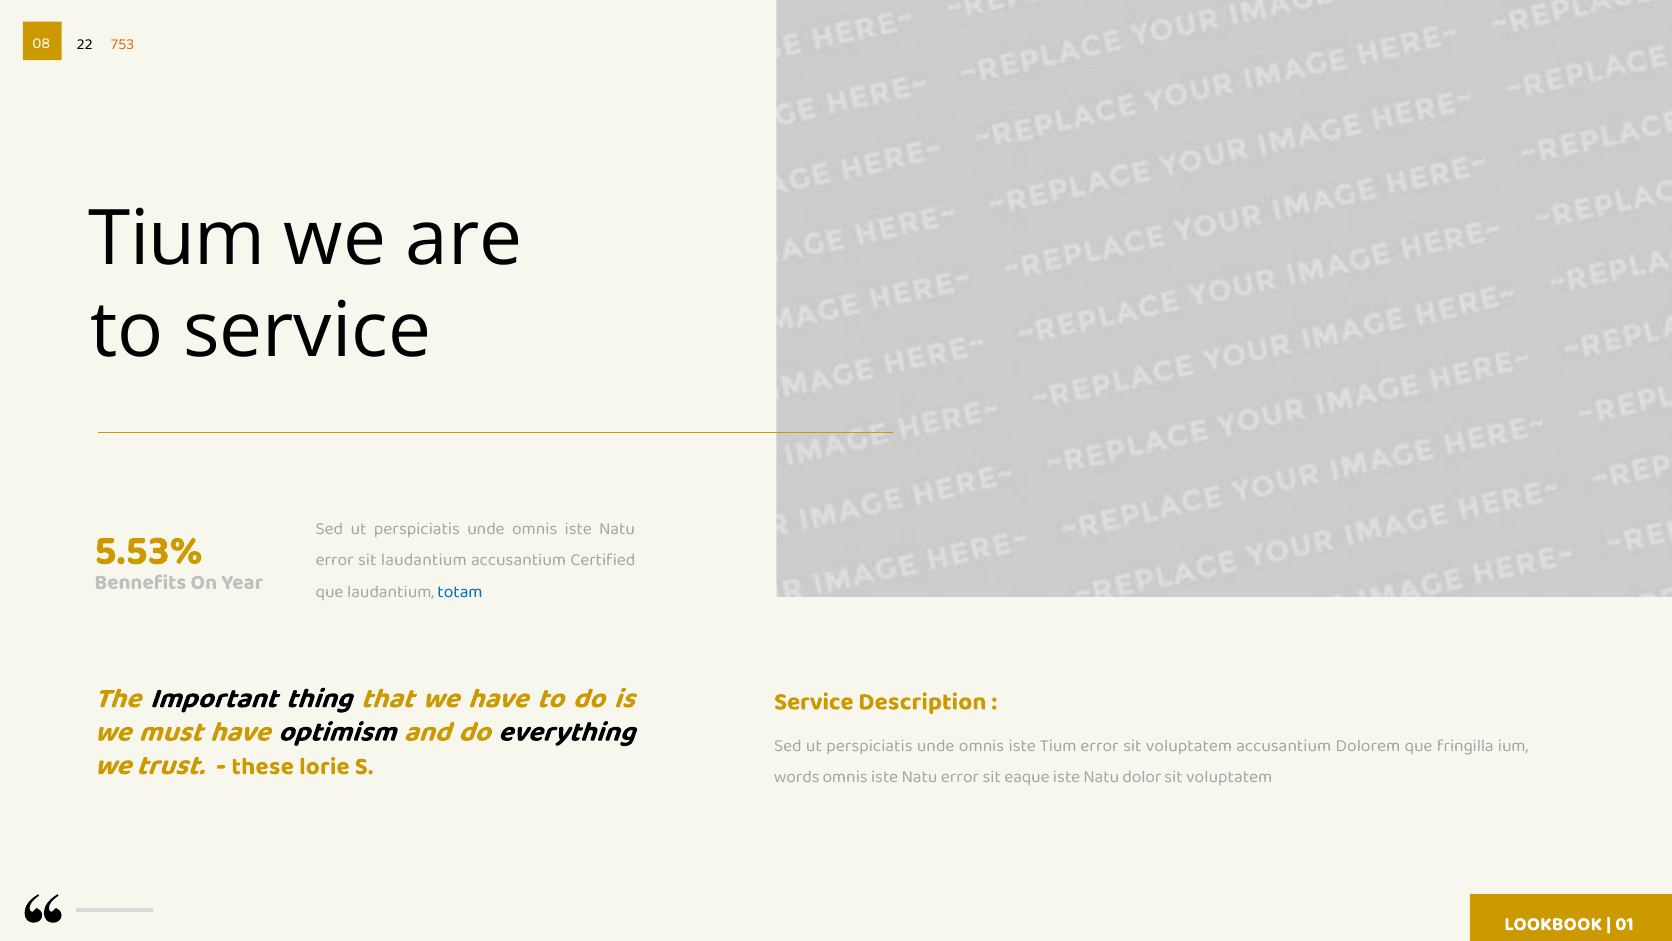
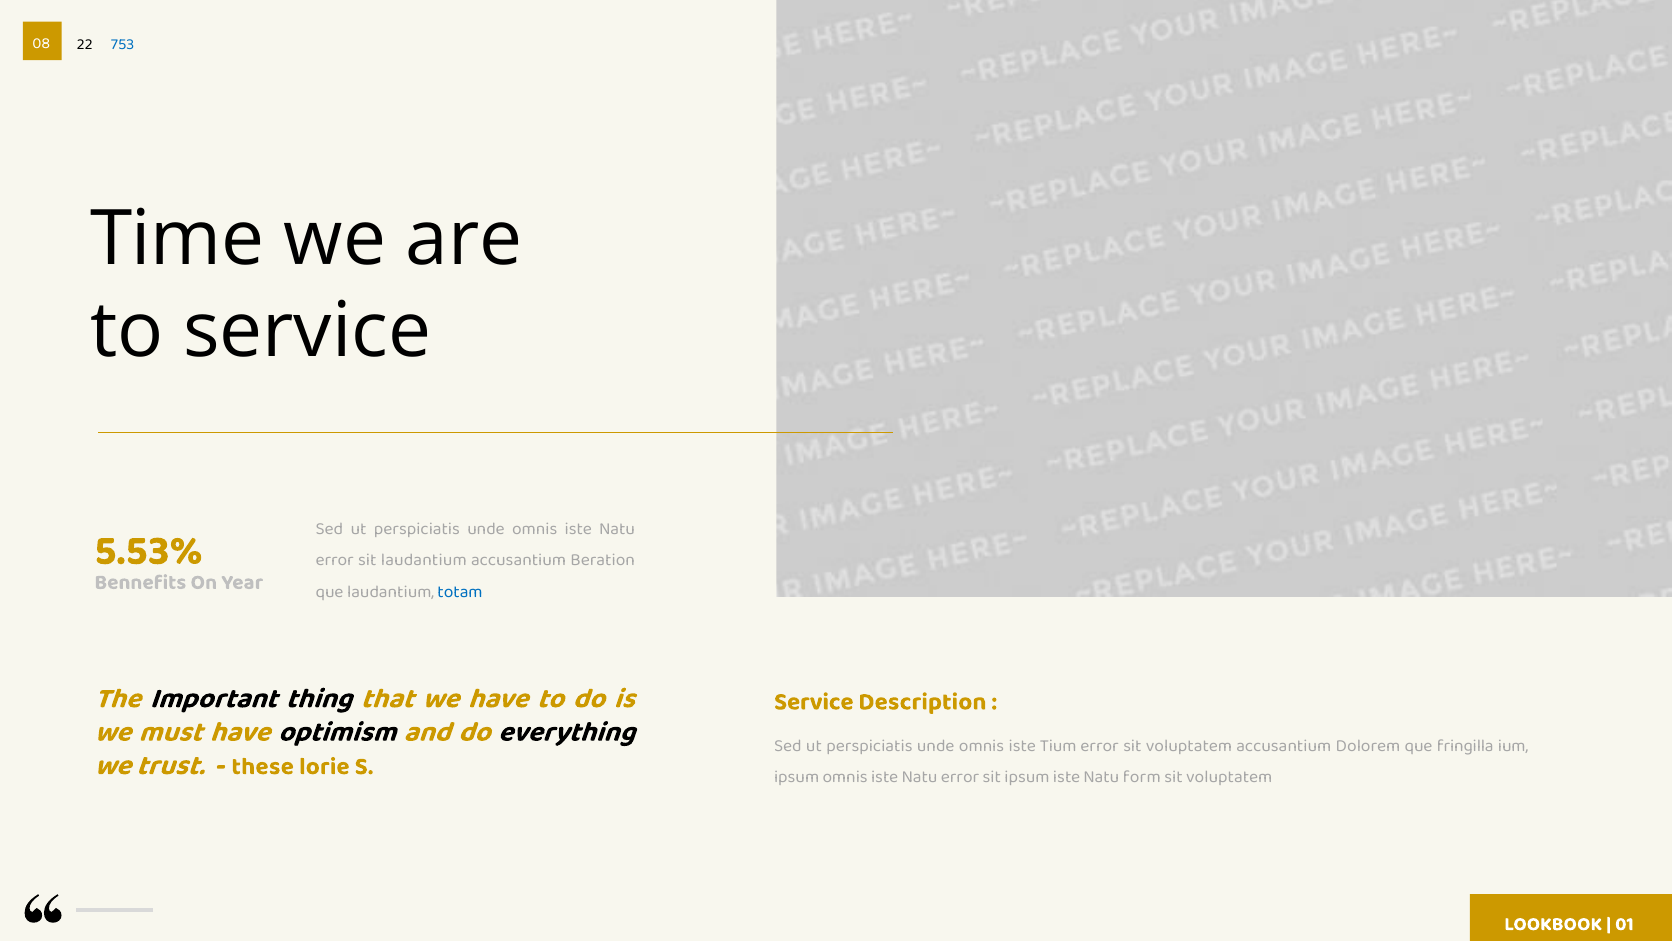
753 colour: orange -> blue
Tium at (177, 239): Tium -> Time
Certified: Certified -> Beration
words at (797, 777): words -> ipsum
sit eaque: eaque -> ipsum
dolor: dolor -> form
